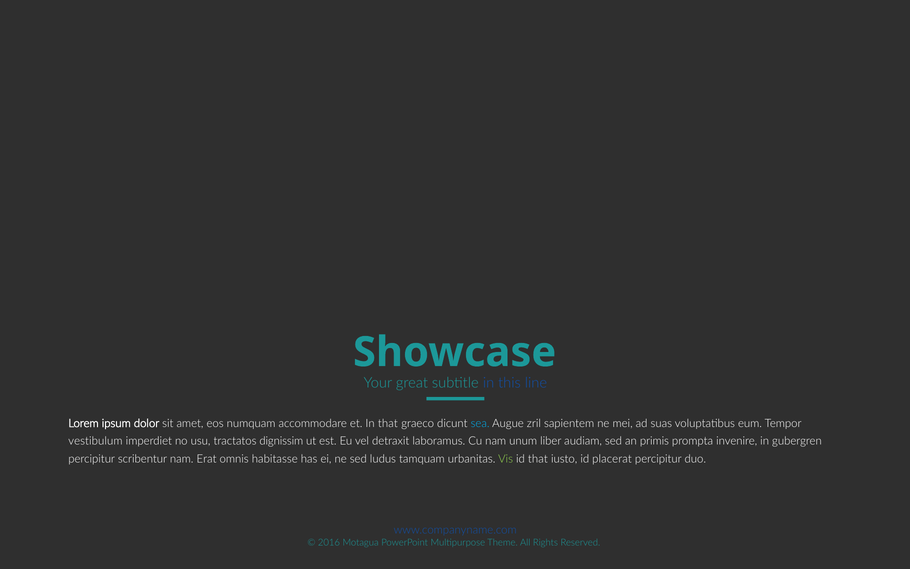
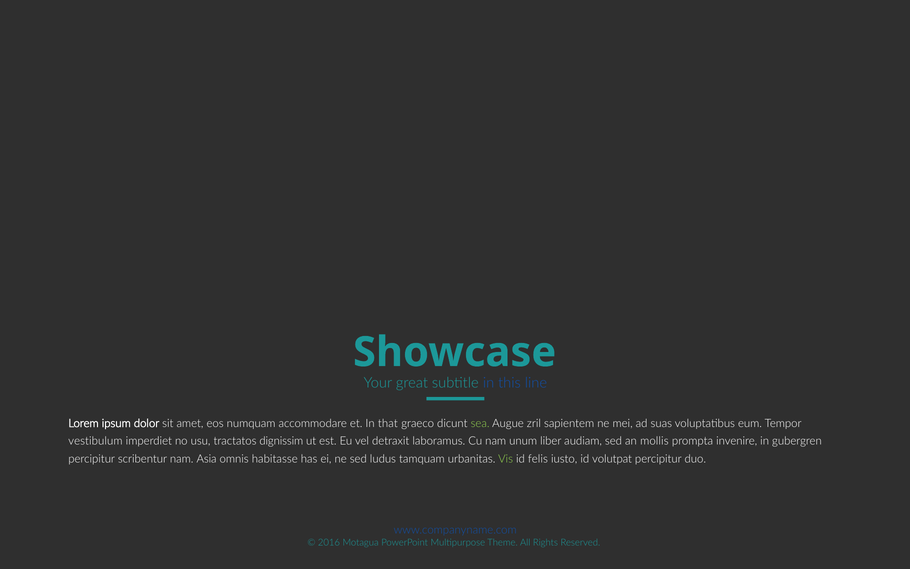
sea colour: light blue -> light green
primis: primis -> mollis
Erat: Erat -> Asia
id that: that -> felis
placerat: placerat -> volutpat
